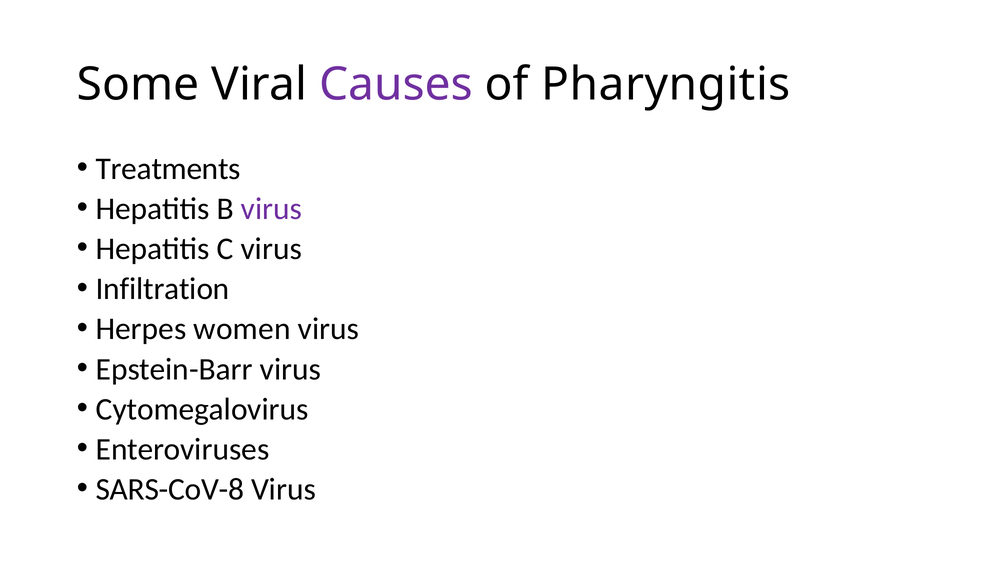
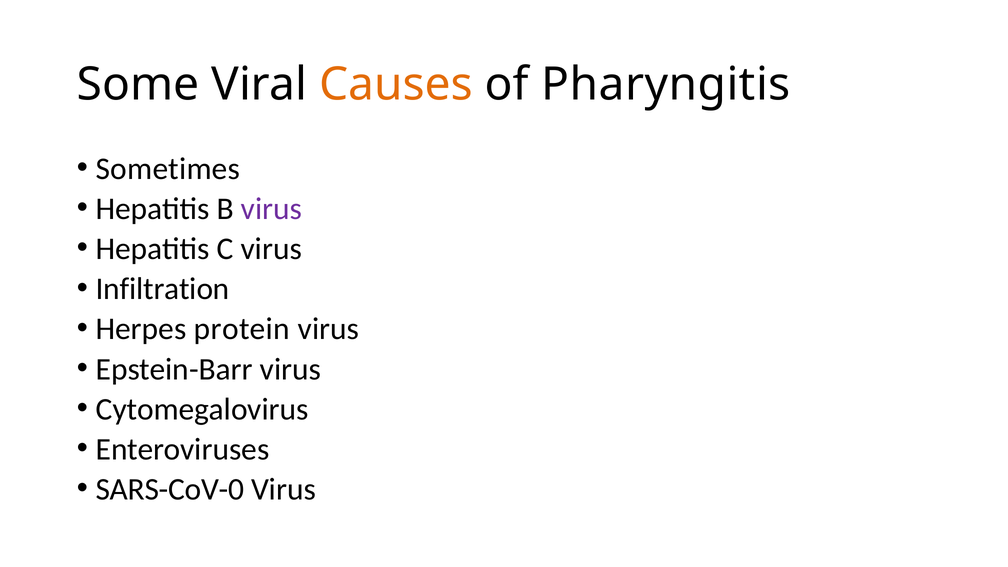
Causes colour: purple -> orange
Treatments: Treatments -> Sometimes
women: women -> protein
SARS-CoV-8: SARS-CoV-8 -> SARS-CoV-0
